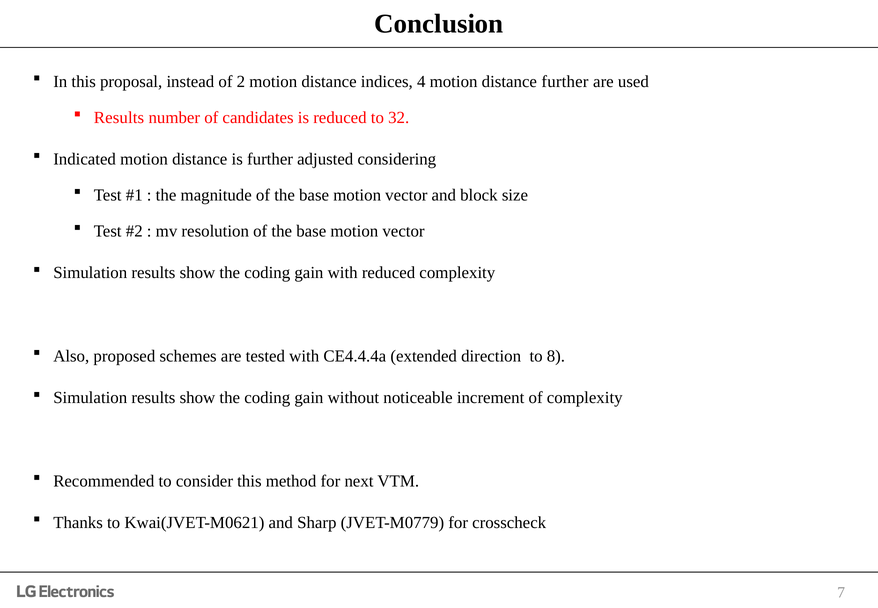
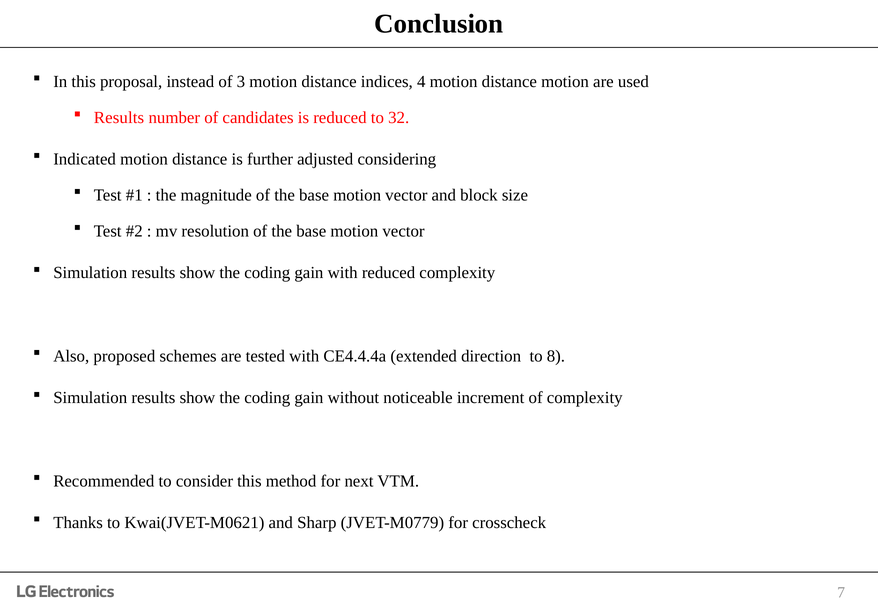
2: 2 -> 3
distance further: further -> motion
